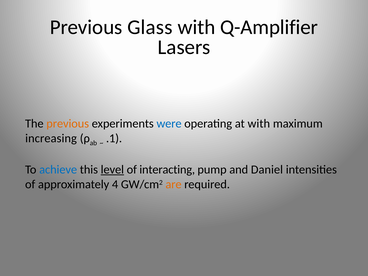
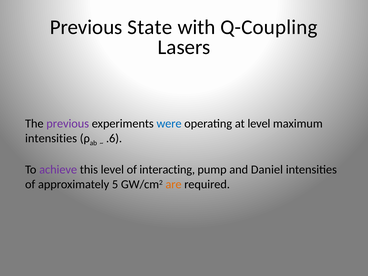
Glass: Glass -> State
Q-Amplifier: Q-Amplifier -> Q-Coupling
previous at (68, 123) colour: orange -> purple
at with: with -> level
increasing at (51, 138): increasing -> intensities
.1: .1 -> .6
achieve colour: blue -> purple
level at (112, 170) underline: present -> none
4: 4 -> 5
